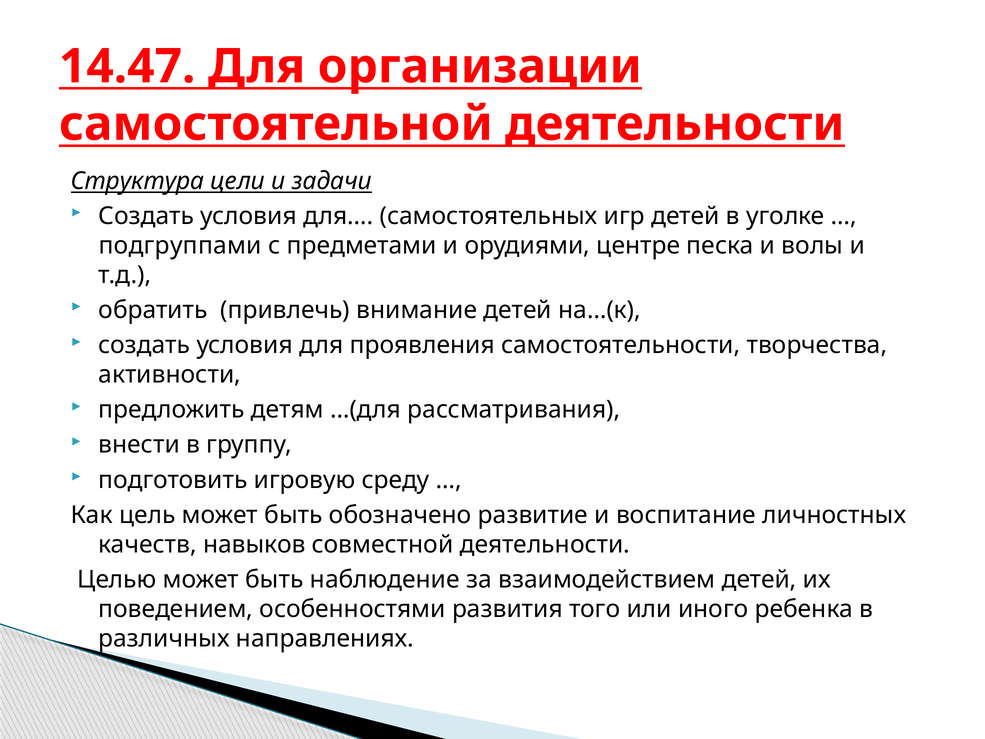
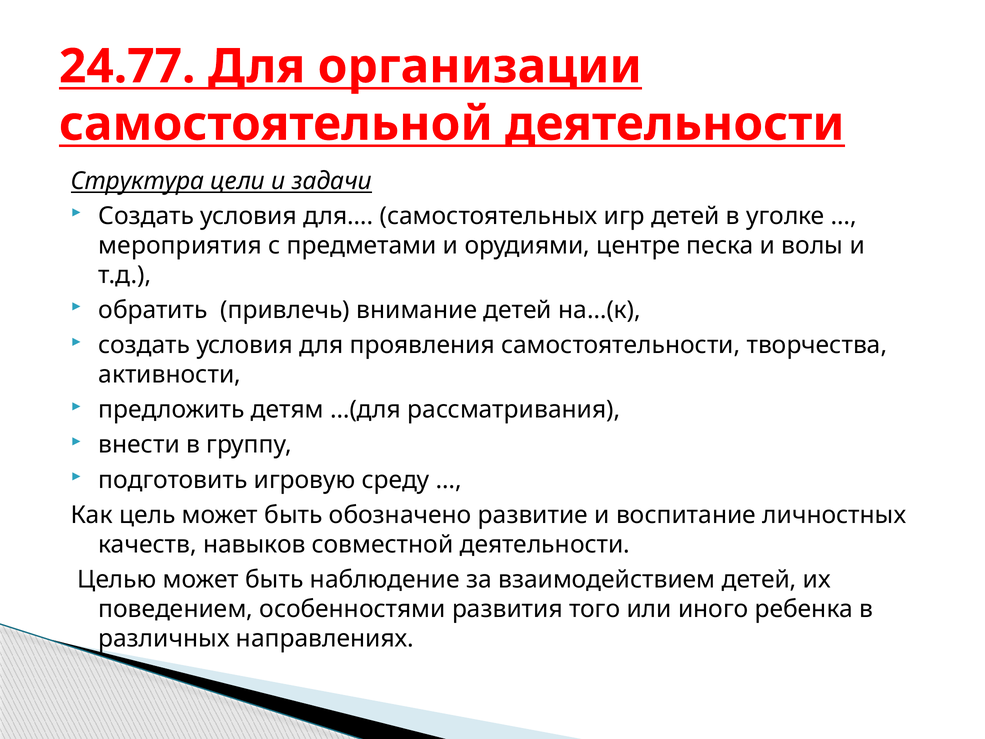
14.47: 14.47 -> 24.77
подгруппами: подгруппами -> мероприятия
